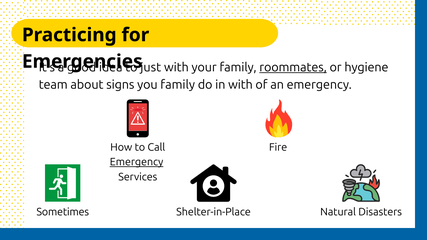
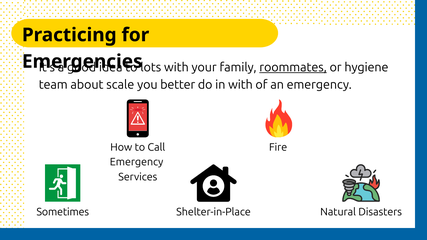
just: just -> lots
signs: signs -> scale
you family: family -> better
Emergency at (137, 162) underline: present -> none
